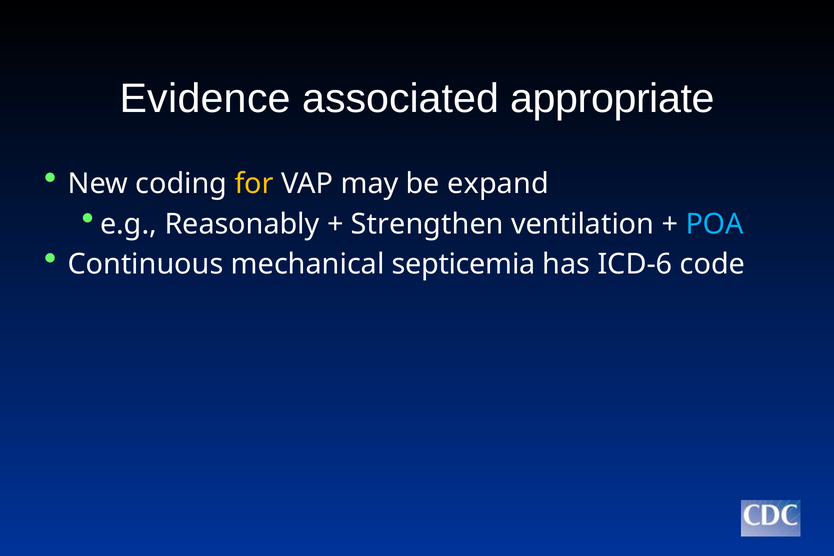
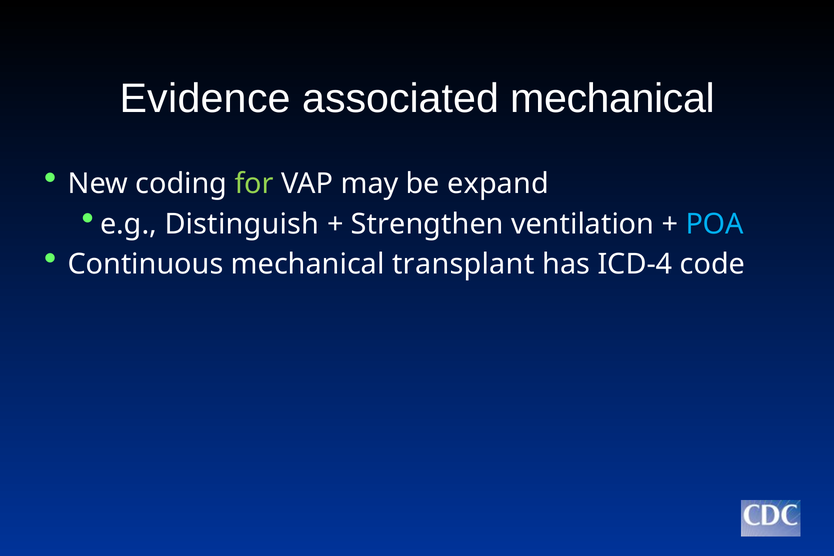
associated appropriate: appropriate -> mechanical
for colour: yellow -> light green
Reasonably: Reasonably -> Distinguish
septicemia: septicemia -> transplant
ICD-6: ICD-6 -> ICD-4
